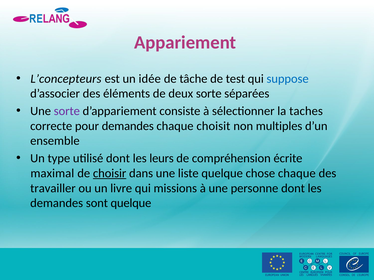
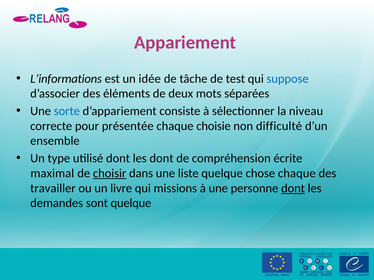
L’concepteurs: L’concepteurs -> L’informations
deux sorte: sorte -> mots
sorte at (67, 111) colour: purple -> blue
taches: taches -> niveau
pour demandes: demandes -> présentée
choisit: choisit -> choisie
multiples: multiples -> difficulté
les leurs: leurs -> dont
dont at (293, 188) underline: none -> present
